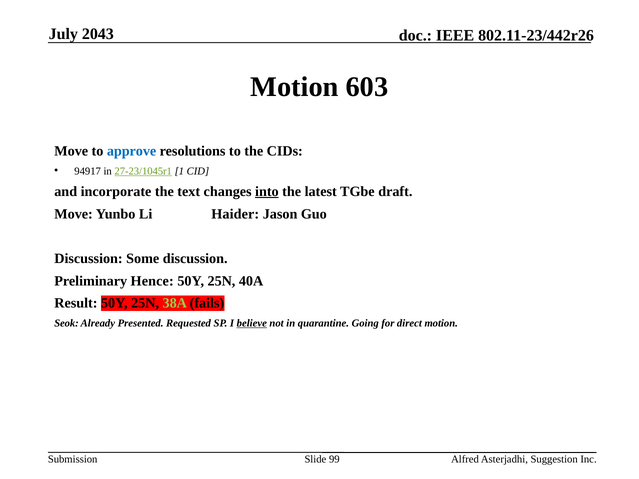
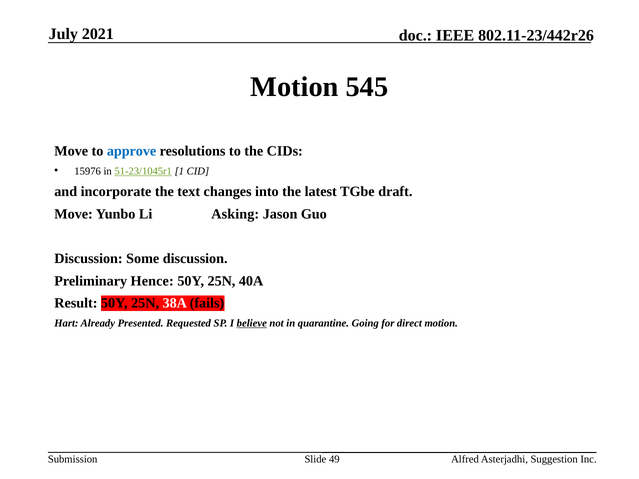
2043: 2043 -> 2021
603: 603 -> 545
94917: 94917 -> 15976
27-23/1045r1: 27-23/1045r1 -> 51-23/1045r1
into underline: present -> none
Haider: Haider -> Asking
38A colour: light green -> white
Seok: Seok -> Hart
99: 99 -> 49
